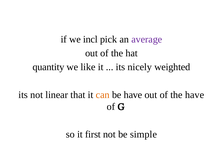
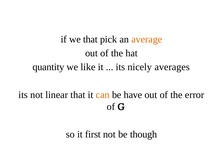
we incl: incl -> that
average colour: purple -> orange
weighted: weighted -> averages
the have: have -> error
simple: simple -> though
